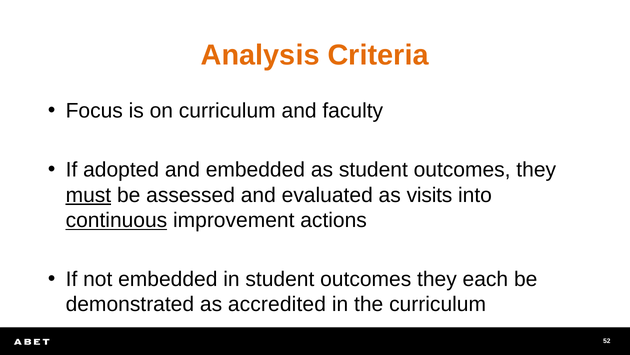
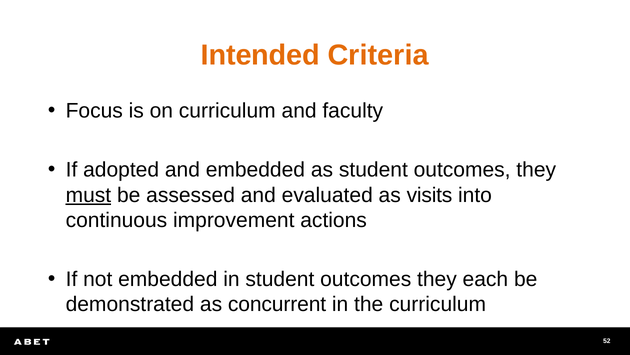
Analysis: Analysis -> Intended
continuous underline: present -> none
accredited: accredited -> concurrent
